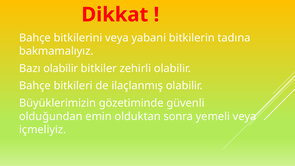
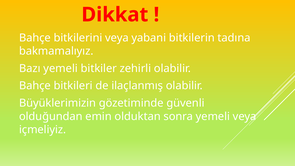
Bazı olabilir: olabilir -> yemeli
